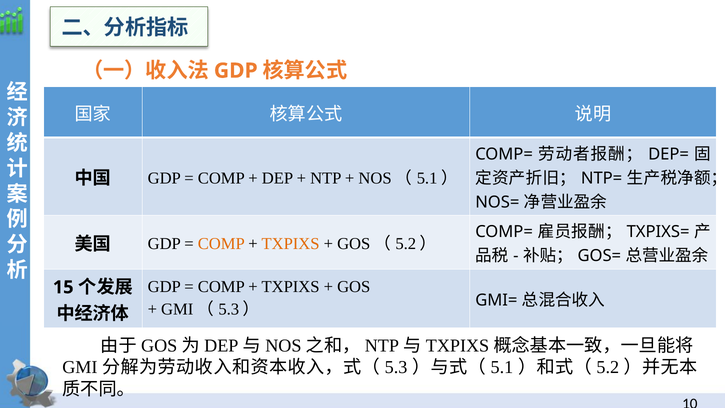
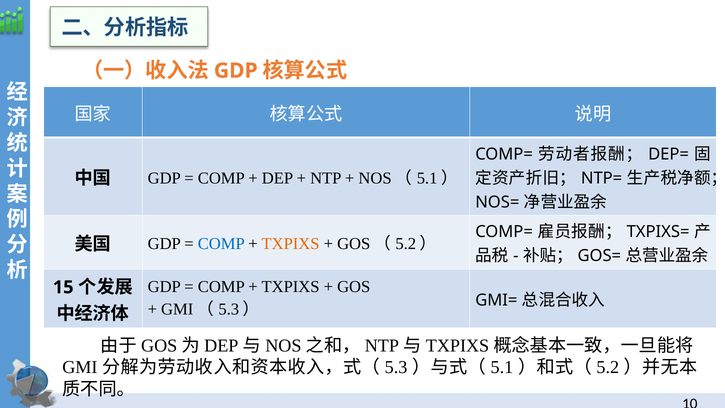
COMP at (221, 244) colour: orange -> blue
